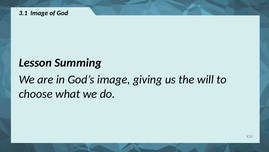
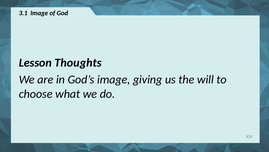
Summing: Summing -> Thoughts
